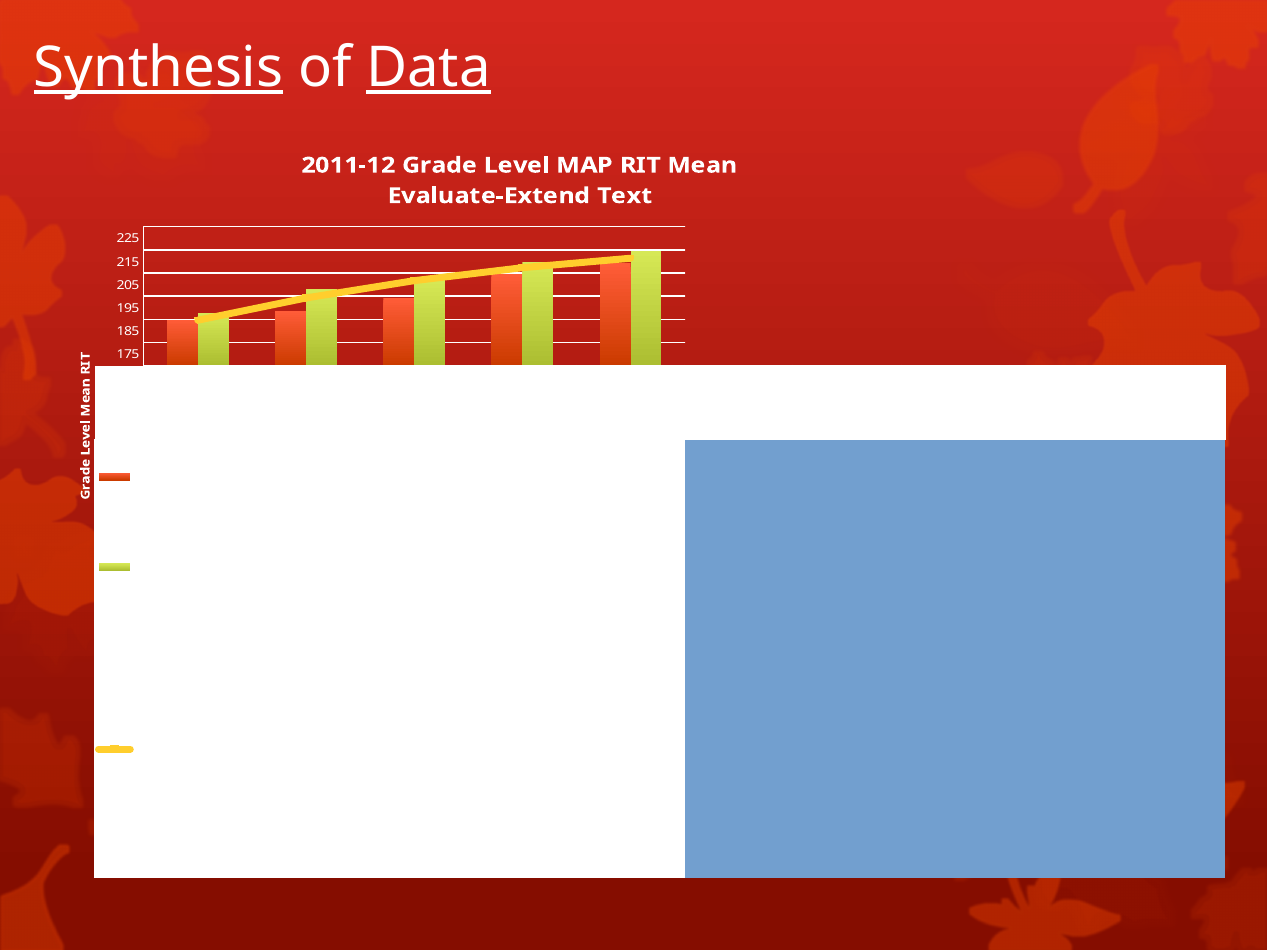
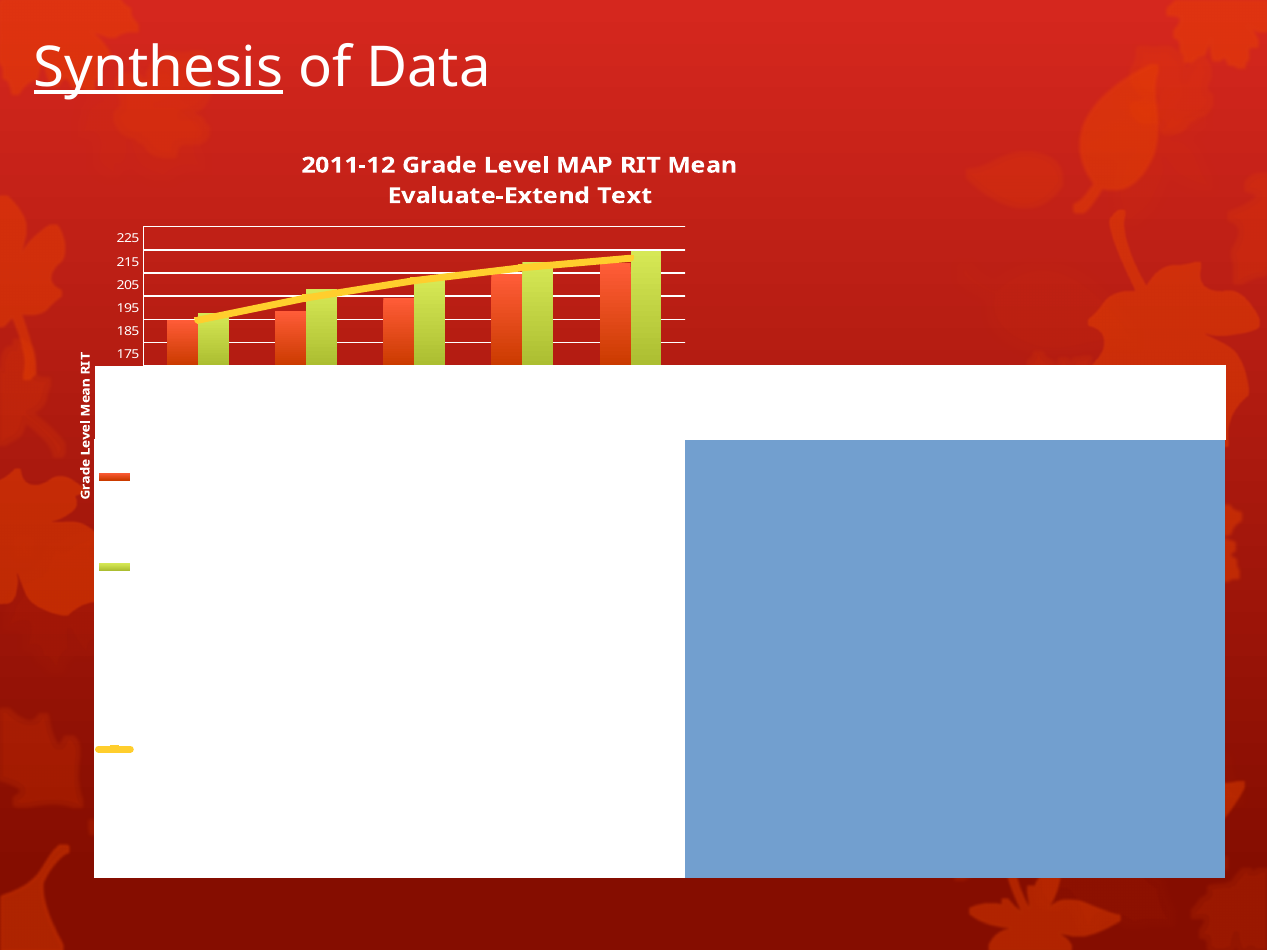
Data underline: present -> none
